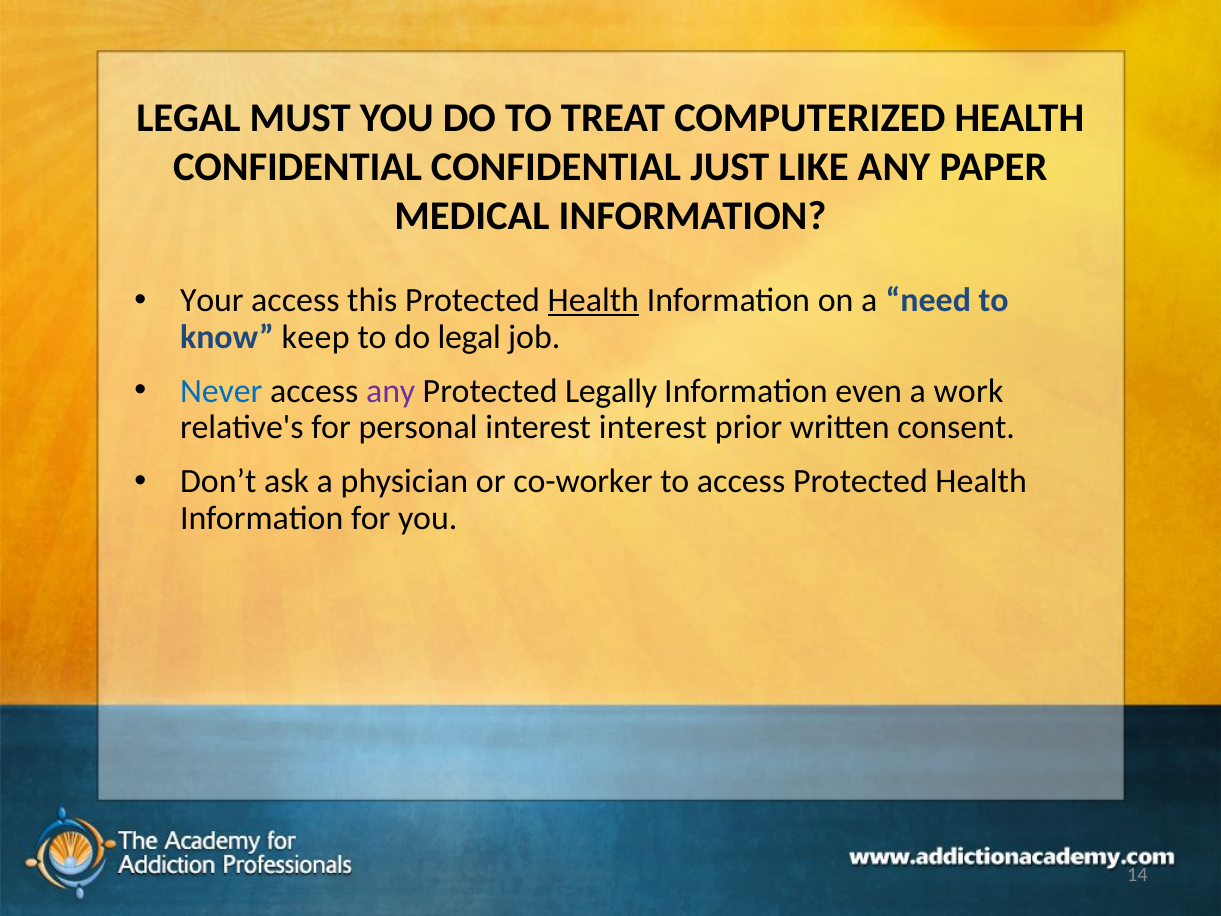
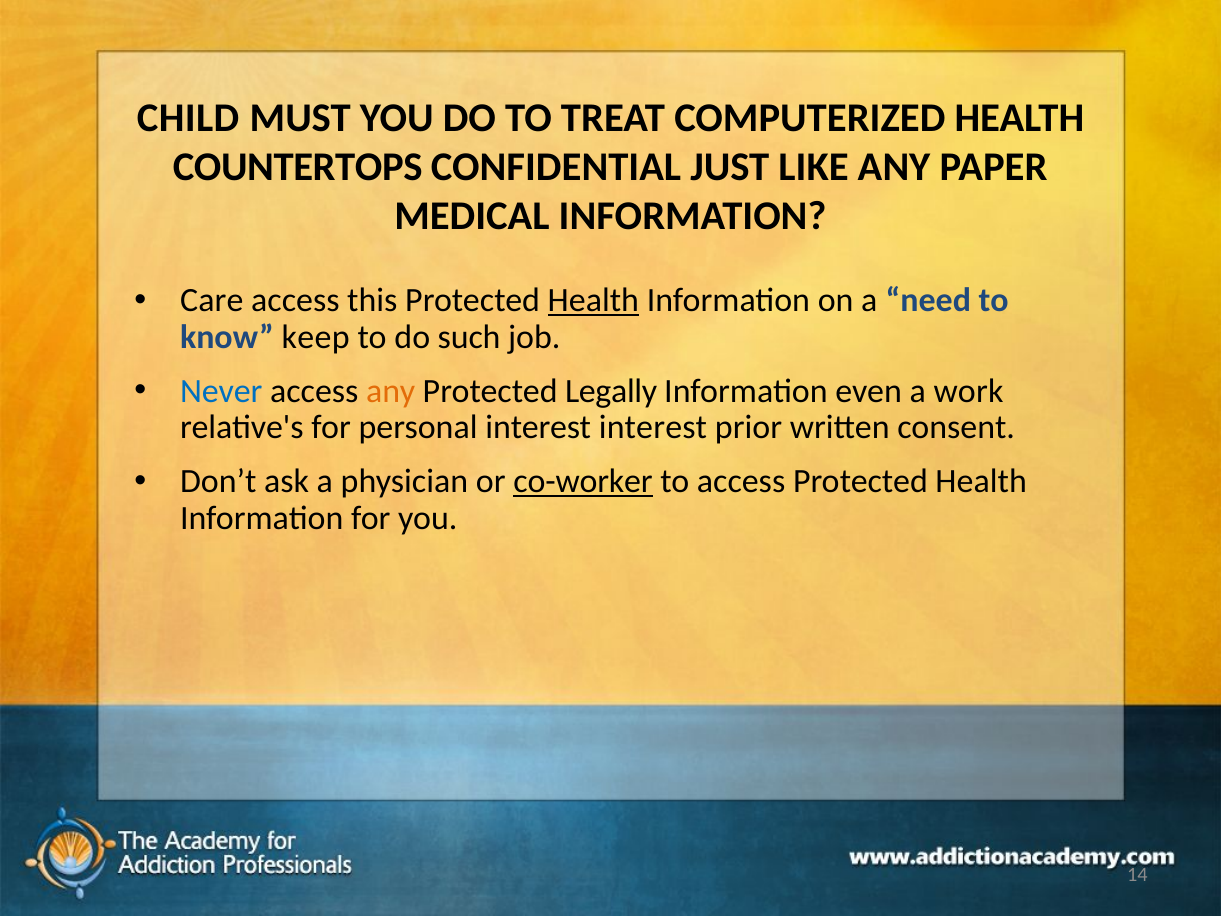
LEGAL at (188, 118): LEGAL -> CHILD
CONFIDENTIAL at (298, 167): CONFIDENTIAL -> COUNTERTOPS
Your: Your -> Care
do legal: legal -> such
any at (391, 391) colour: purple -> orange
co-worker underline: none -> present
